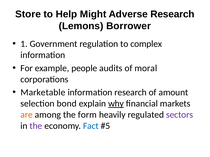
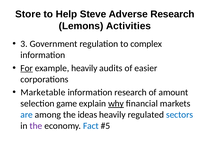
Might: Might -> Steve
Borrower: Borrower -> Activities
1: 1 -> 3
For underline: none -> present
example people: people -> heavily
moral: moral -> easier
bond: bond -> game
are colour: orange -> blue
form: form -> ideas
sectors colour: purple -> blue
